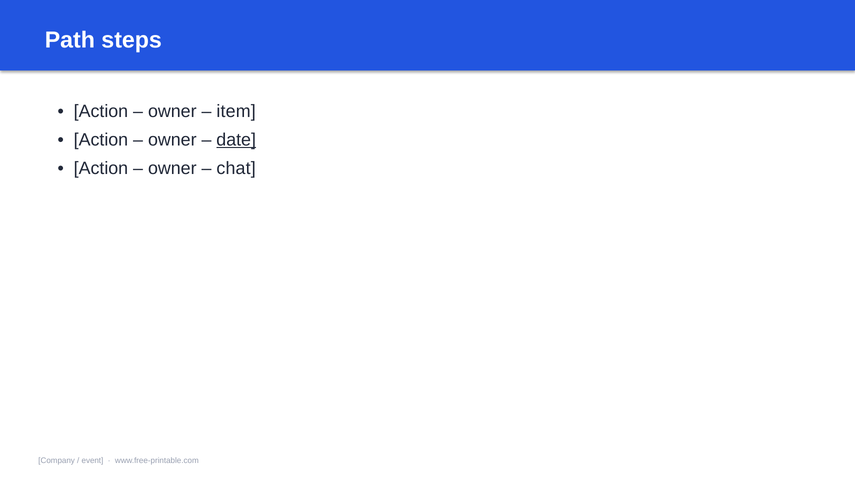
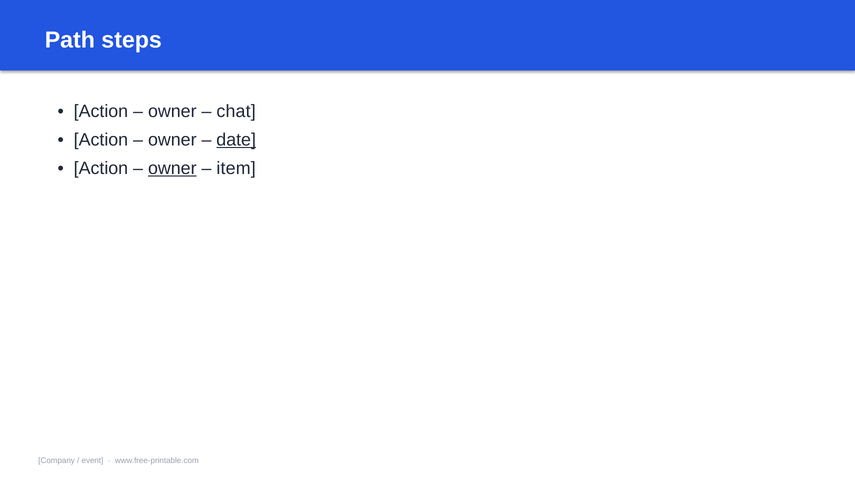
item: item -> chat
owner at (172, 168) underline: none -> present
chat: chat -> item
